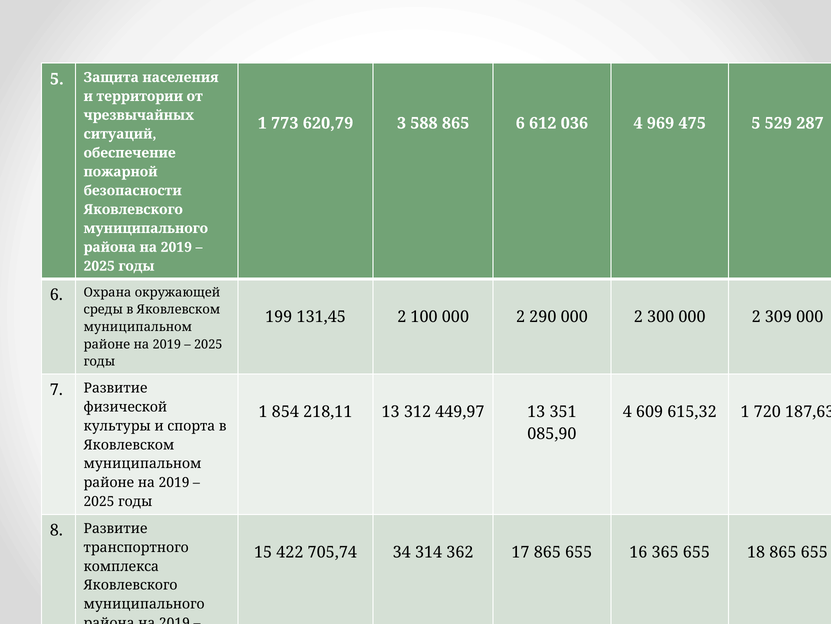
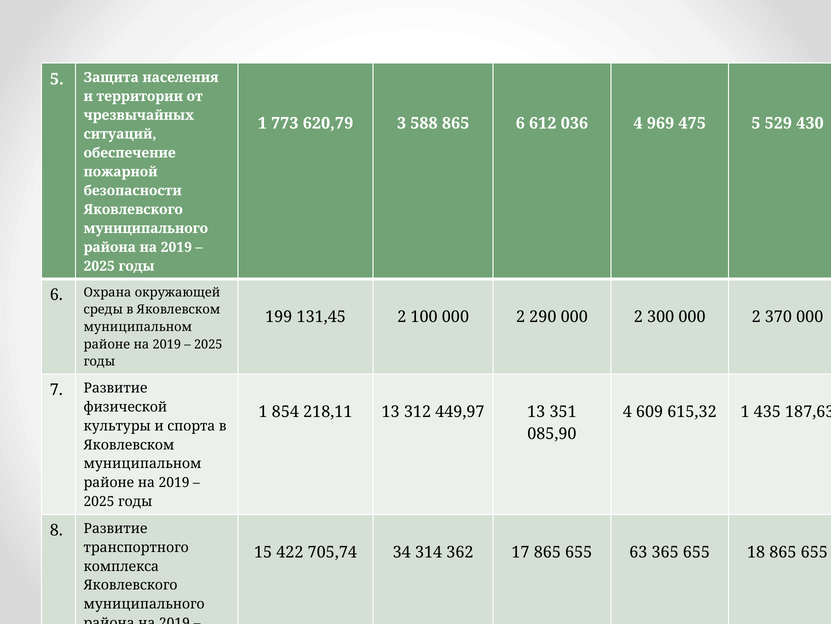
287: 287 -> 430
309: 309 -> 370
720: 720 -> 435
16: 16 -> 63
